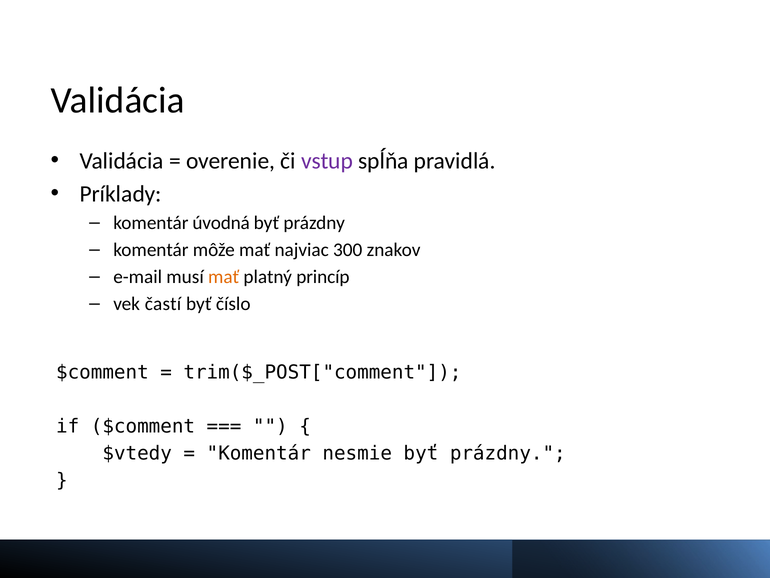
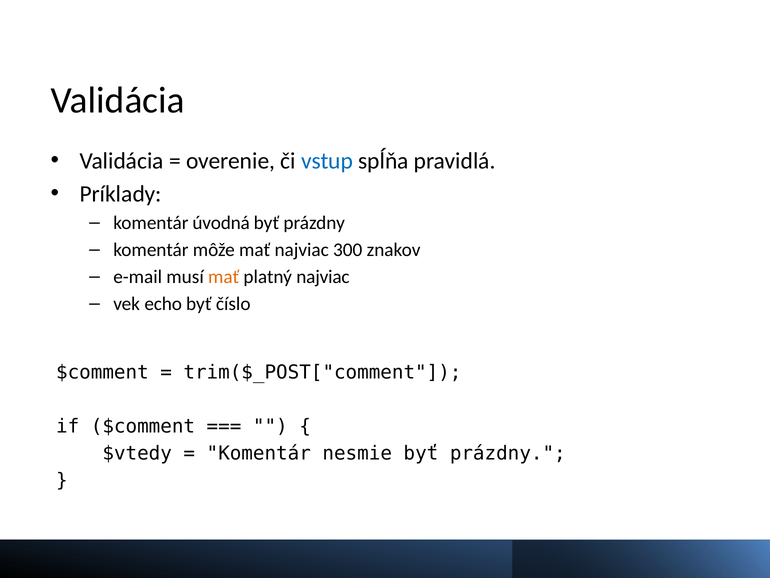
vstup colour: purple -> blue
platný princíp: princíp -> najviac
častí: častí -> echo
